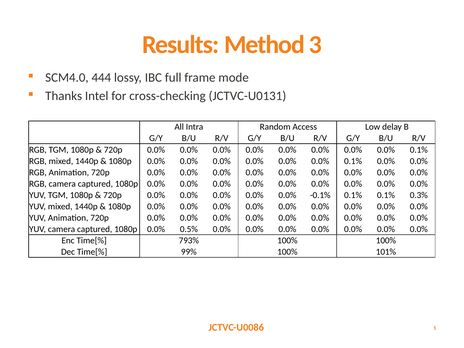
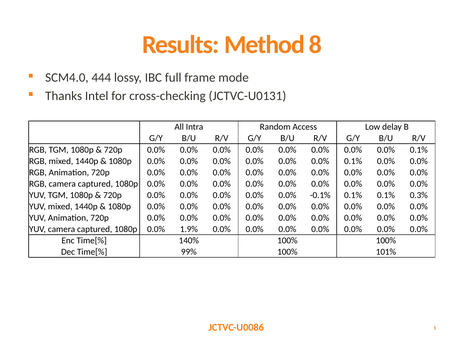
3: 3 -> 8
0.5%: 0.5% -> 1.9%
793%: 793% -> 140%
